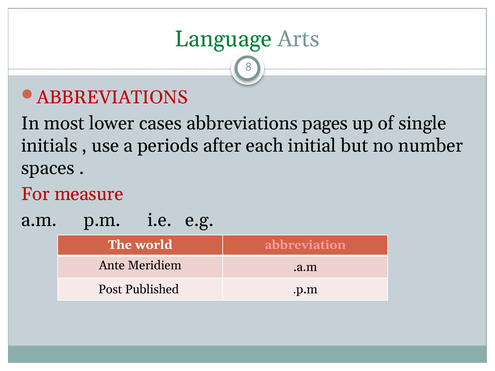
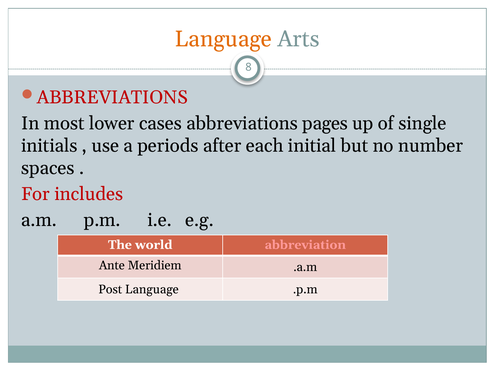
Language at (223, 39) colour: green -> orange
measure: measure -> includes
Post Published: Published -> Language
